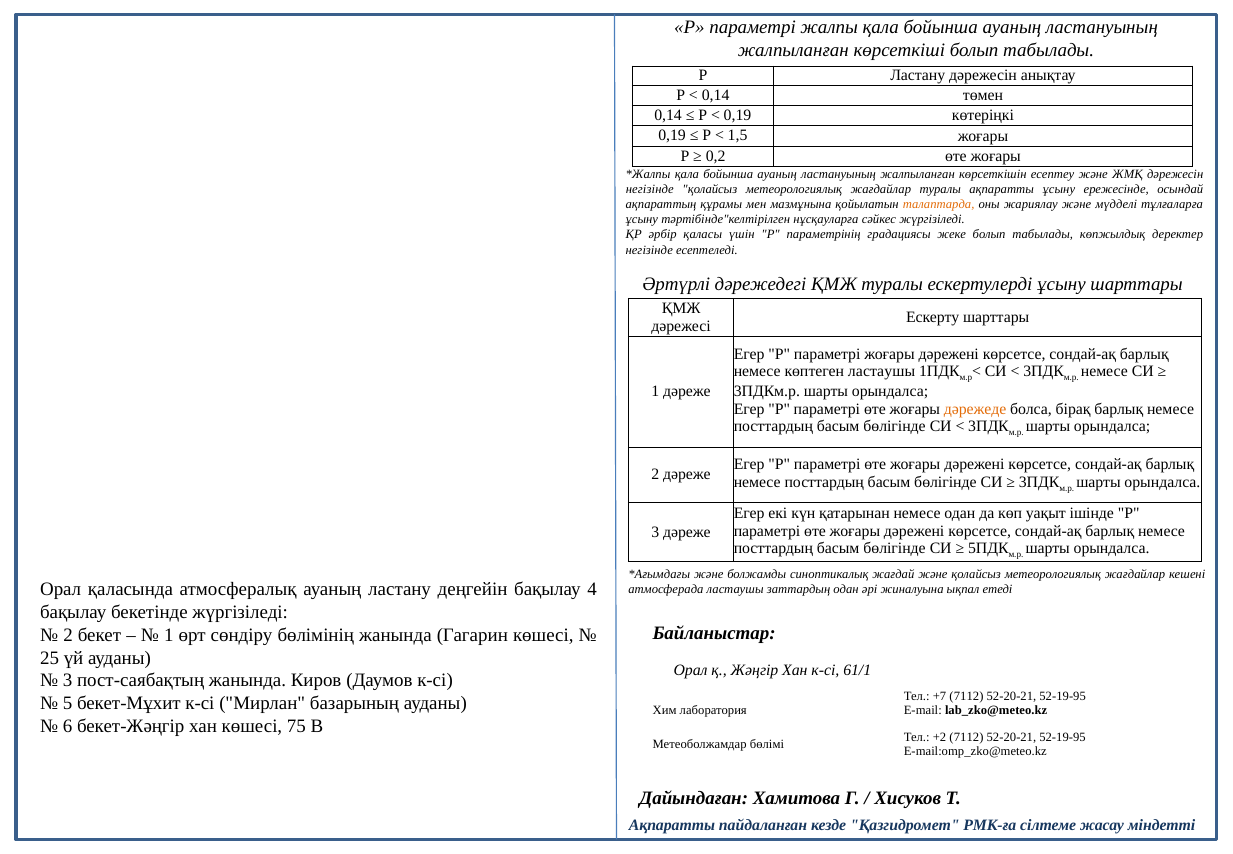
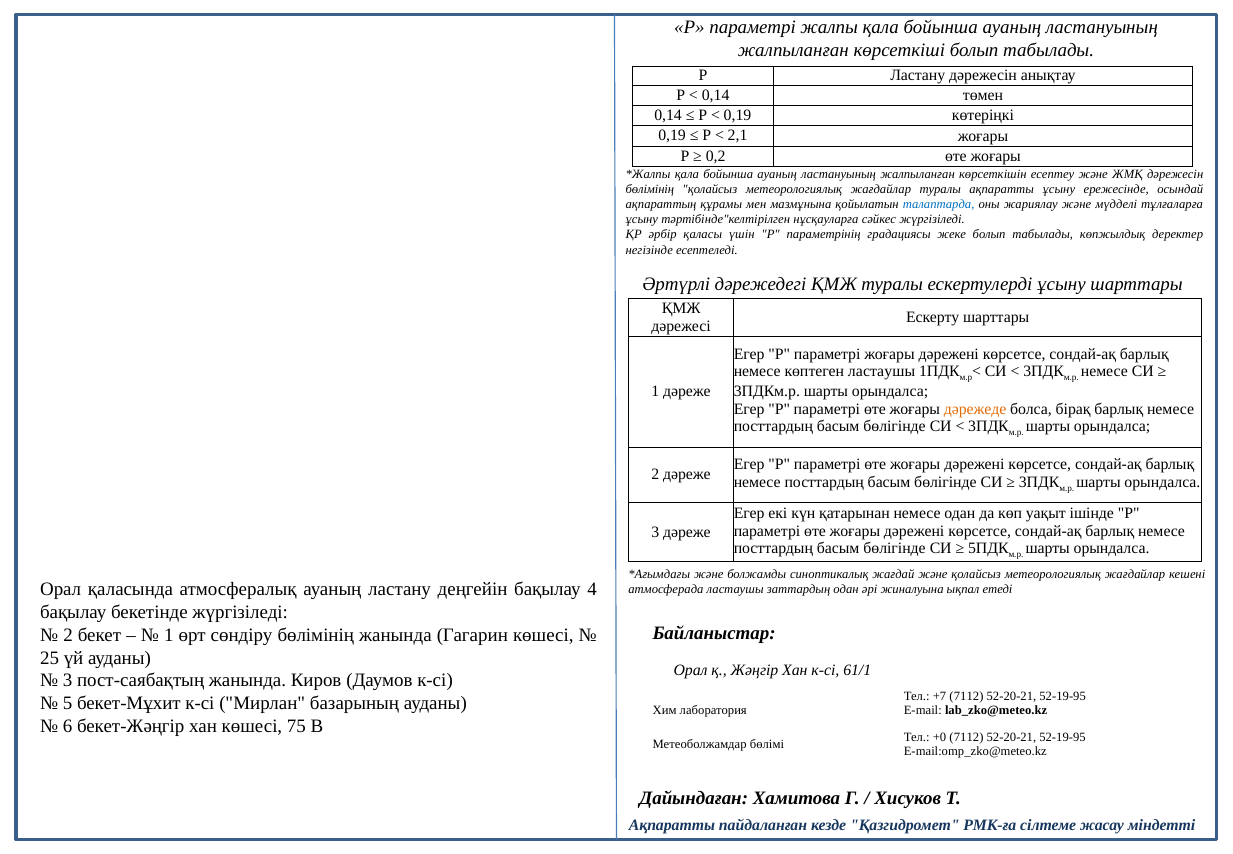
1,5: 1,5 -> 2,1
негізінде at (650, 189): негізінде -> бөлімінің
талаптарда colour: orange -> blue
+2: +2 -> +0
